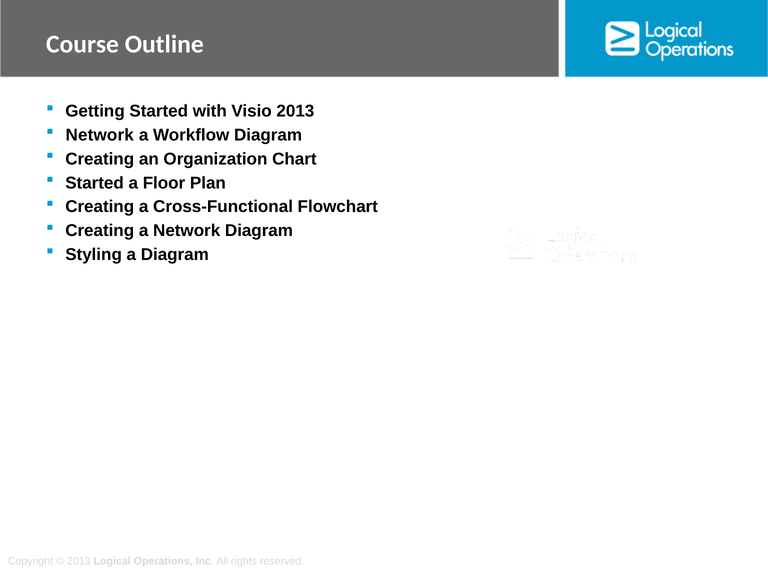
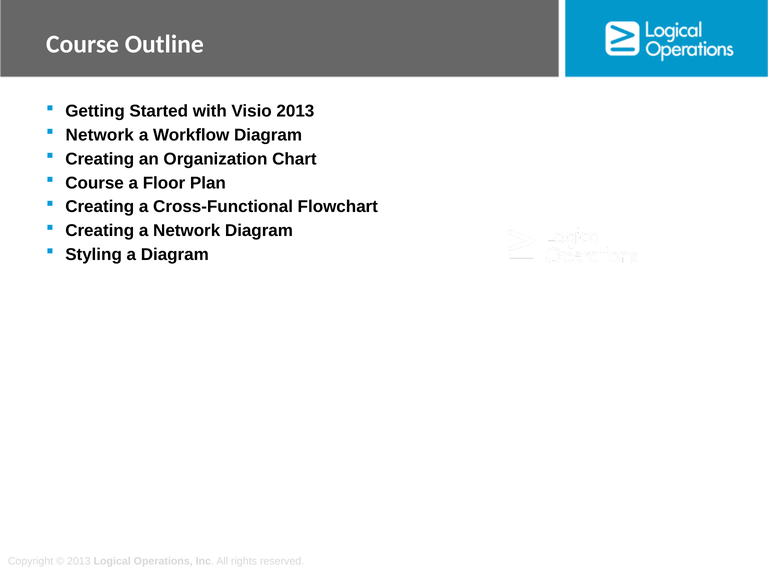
Started at (95, 183): Started -> Course
